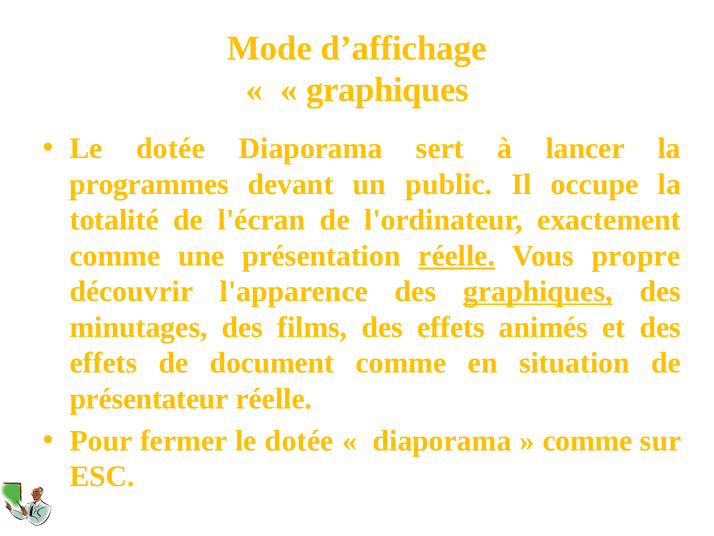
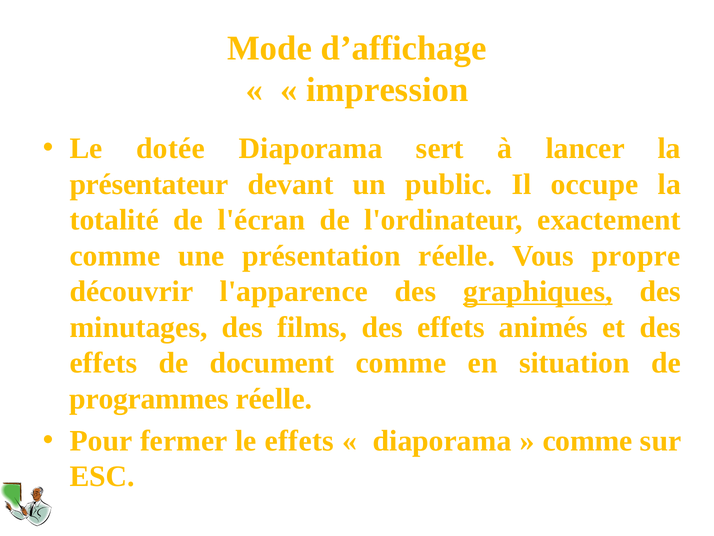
graphiques at (388, 90): graphiques -> impression
programmes: programmes -> présentateur
réelle at (457, 256) underline: present -> none
présentateur: présentateur -> programmes
fermer le dotée: dotée -> effets
